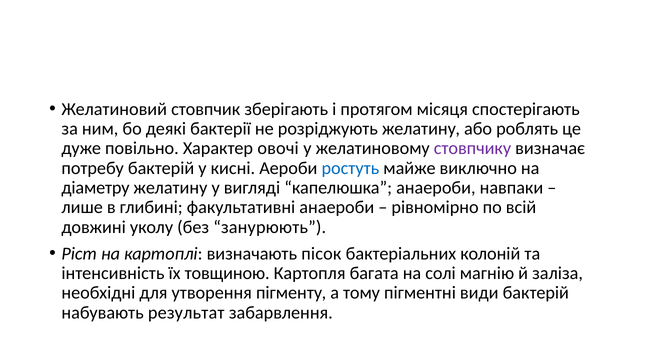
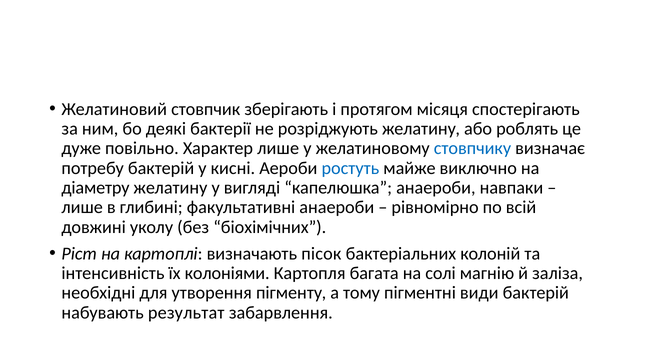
Характер овочі: овочі -> лише
стовпчику colour: purple -> blue
занурюють: занурюють -> біохімічних
товщиною: товщиною -> колоніями
